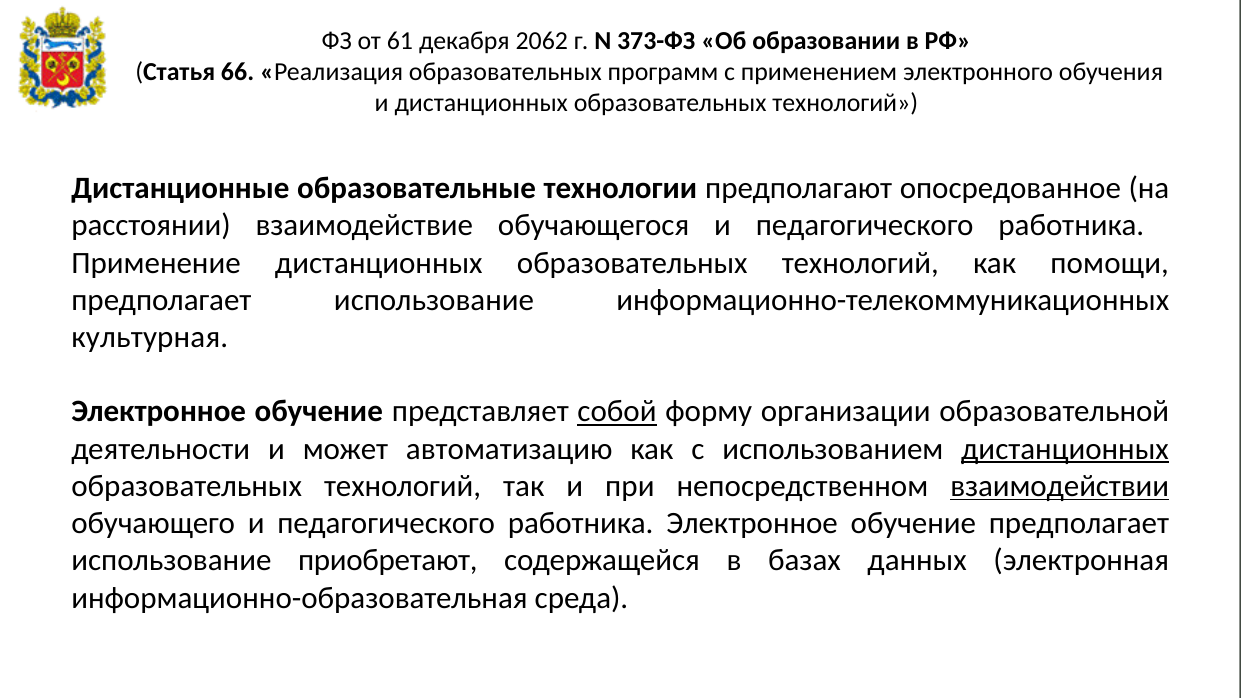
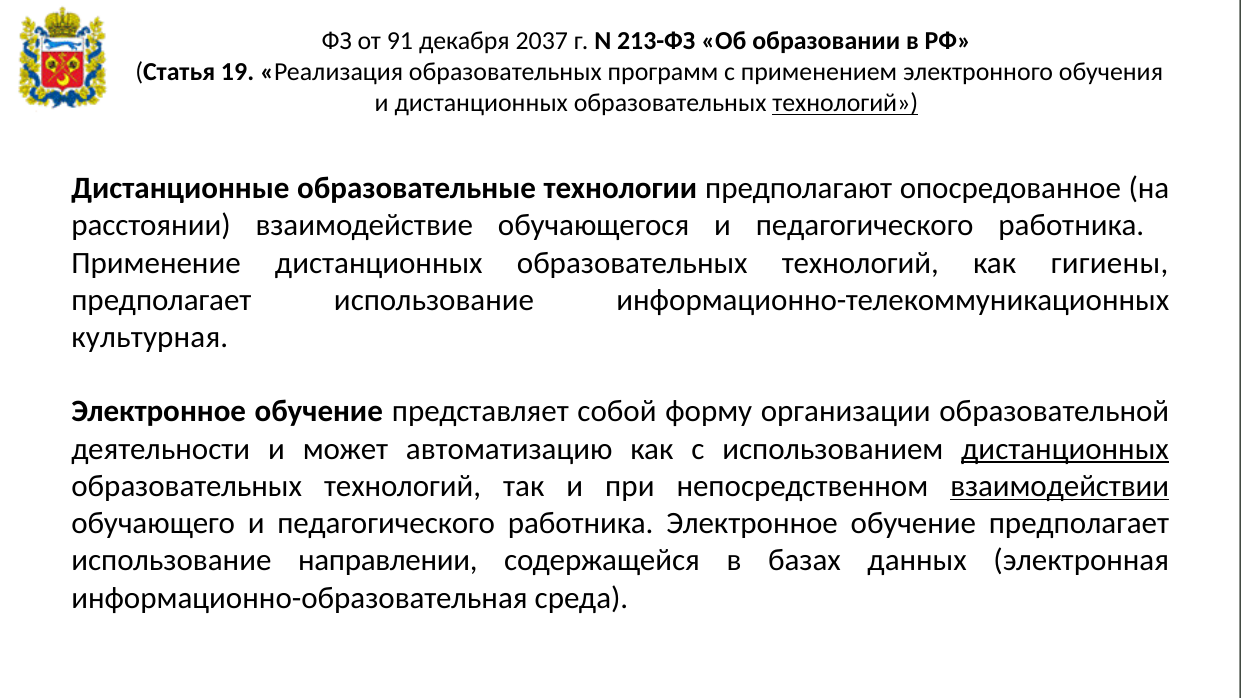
61: 61 -> 91
2062: 2062 -> 2037
373-ФЗ: 373-ФЗ -> 213-ФЗ
66: 66 -> 19
технологий at (845, 103) underline: none -> present
помощи: помощи -> гигиены
собой underline: present -> none
приобретают: приобретают -> направлении
